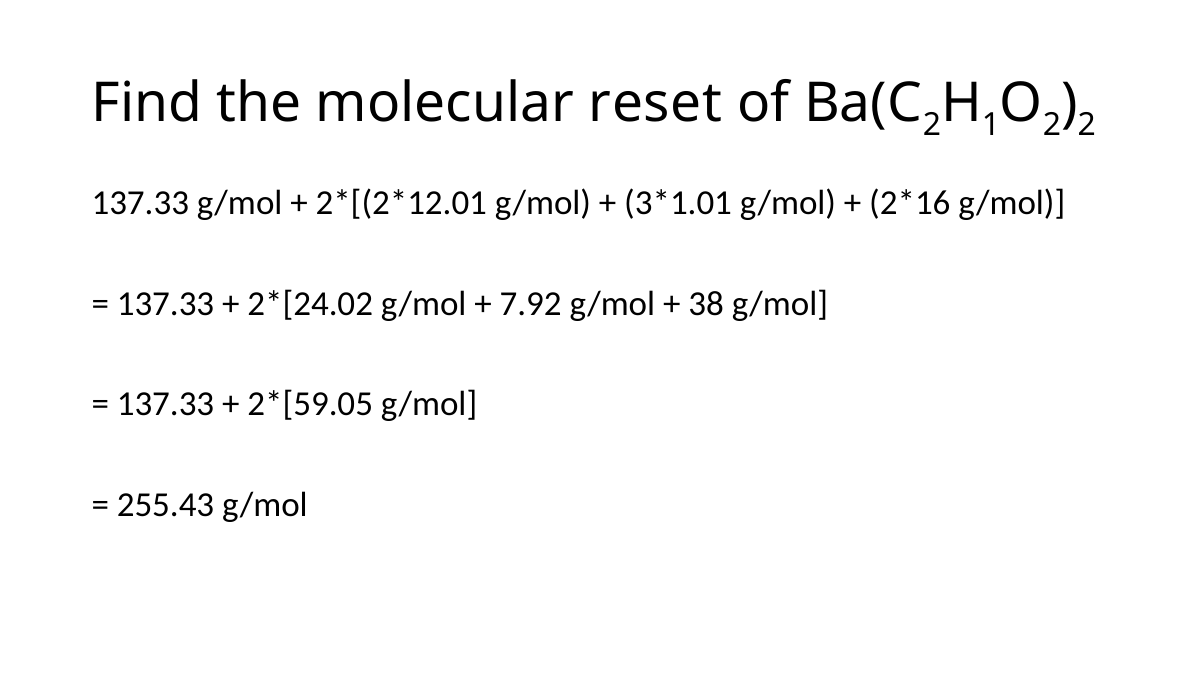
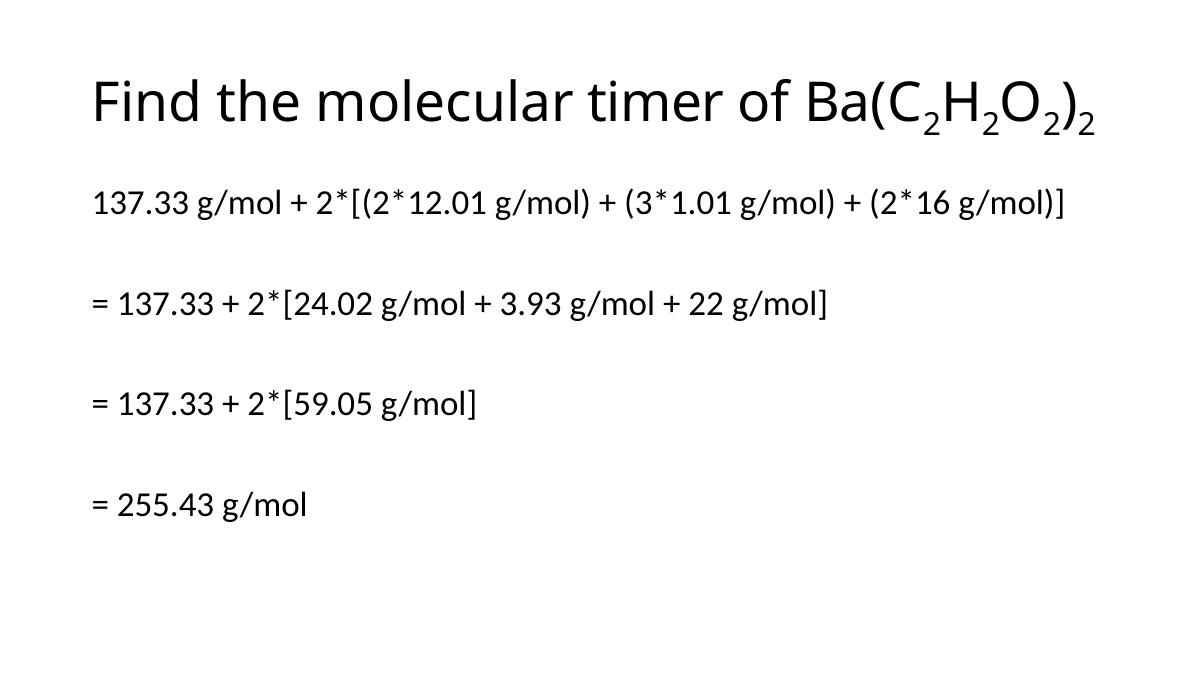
reset: reset -> timer
1 at (991, 125): 1 -> 2
7.92: 7.92 -> 3.93
38: 38 -> 22
